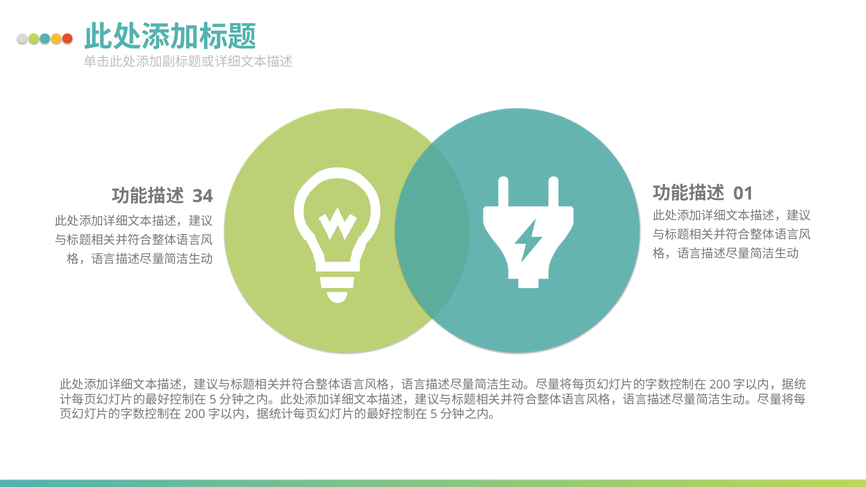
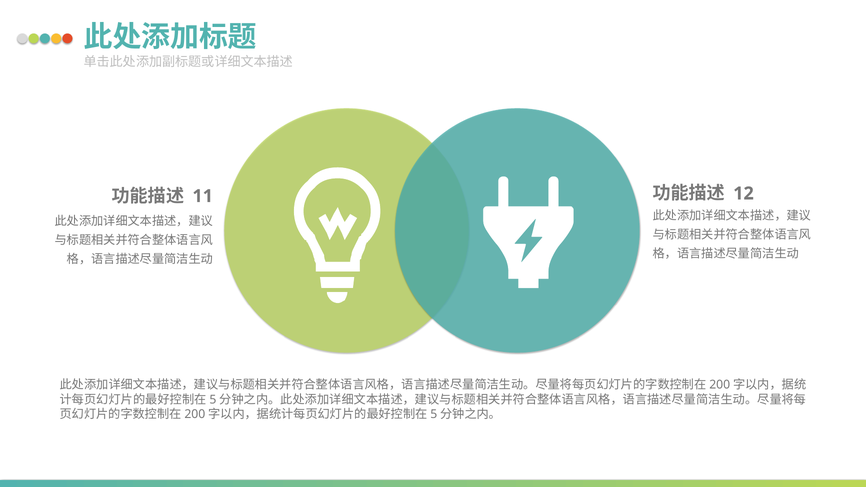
01: 01 -> 12
34: 34 -> 11
